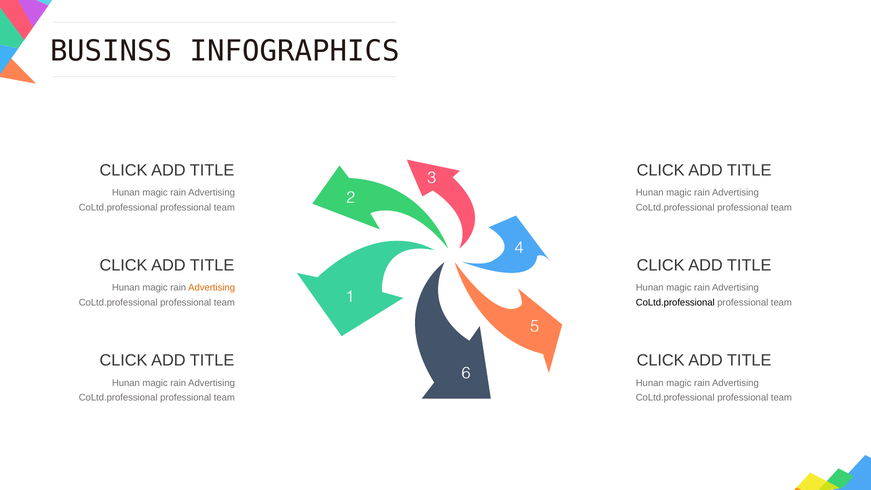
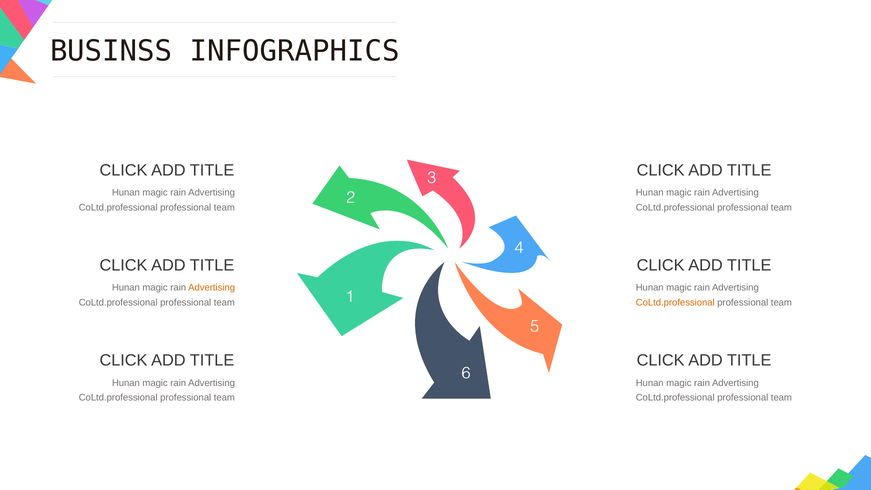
CoLtd.professional at (675, 303) colour: black -> orange
